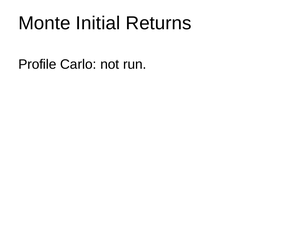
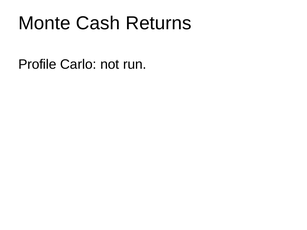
Initial: Initial -> Cash
